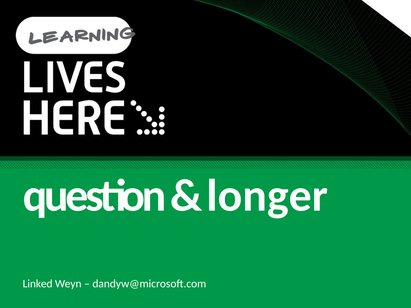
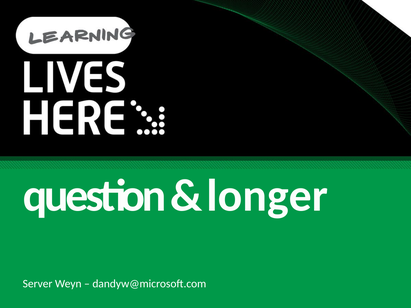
Linked: Linked -> Server
